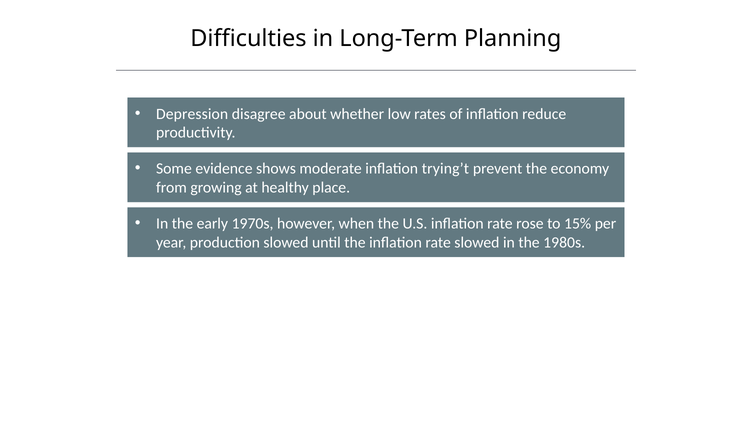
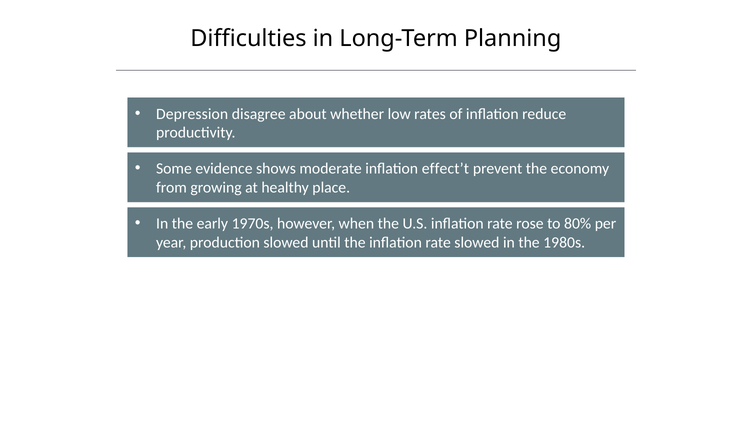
trying’t: trying’t -> effect’t
15%: 15% -> 80%
